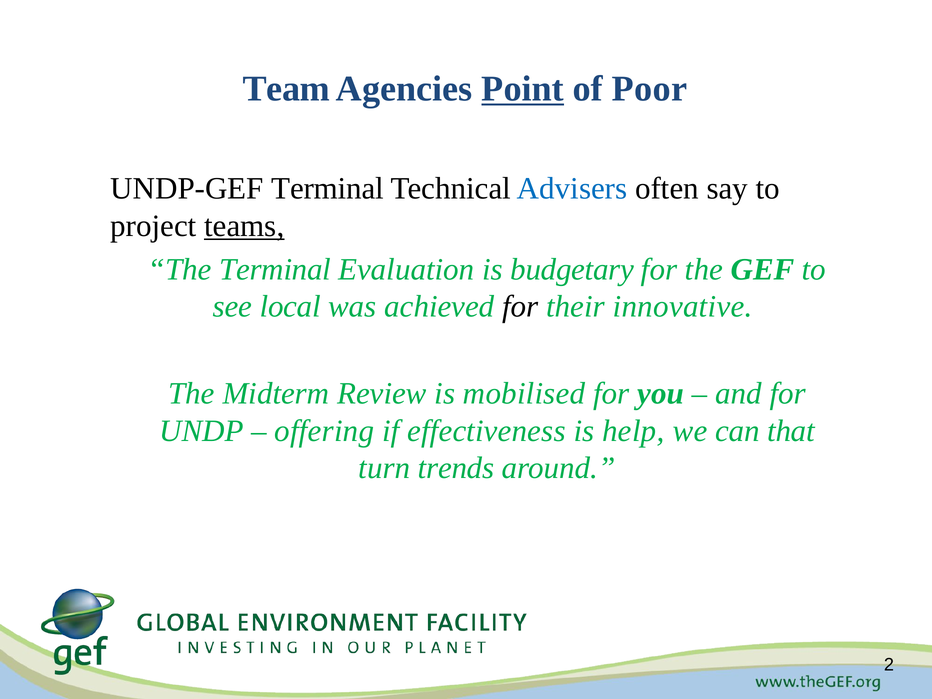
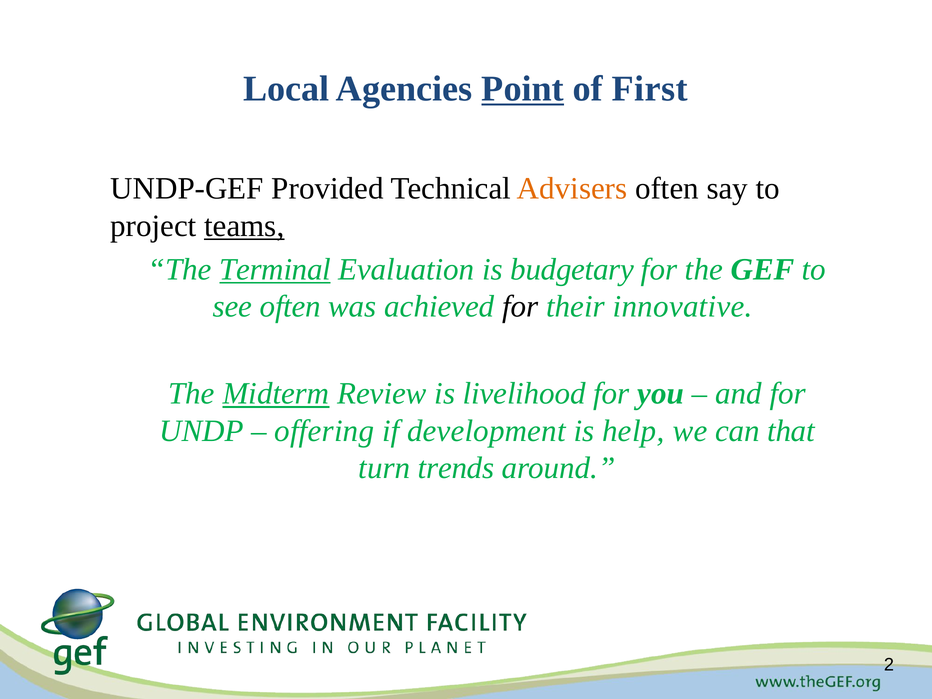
Team: Team -> Local
Poor: Poor -> First
UNDP-GEF Terminal: Terminal -> Provided
Advisers colour: blue -> orange
Terminal at (275, 269) underline: none -> present
see local: local -> often
Midterm underline: none -> present
mobilised: mobilised -> livelihood
effectiveness: effectiveness -> development
